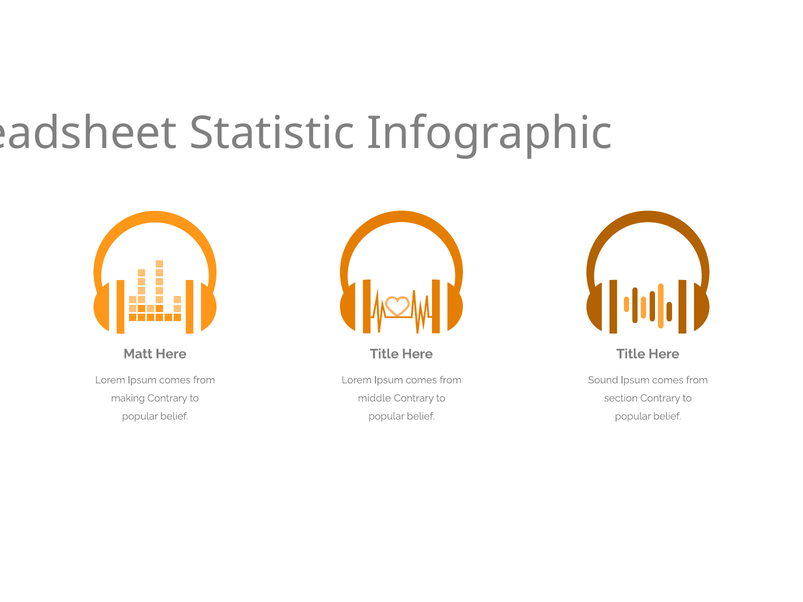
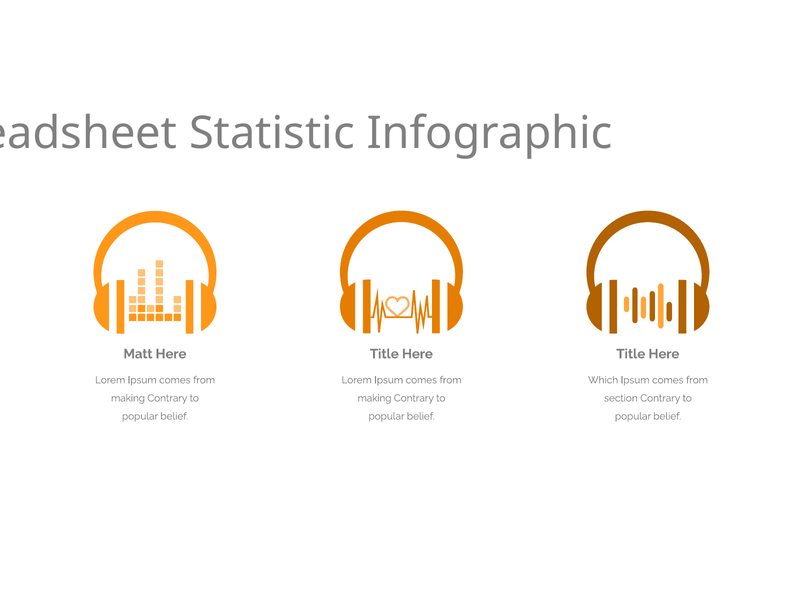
Sound: Sound -> Which
middle at (374, 398): middle -> making
